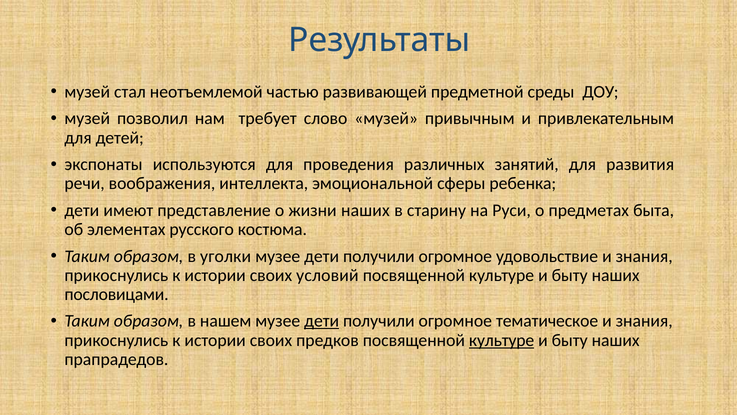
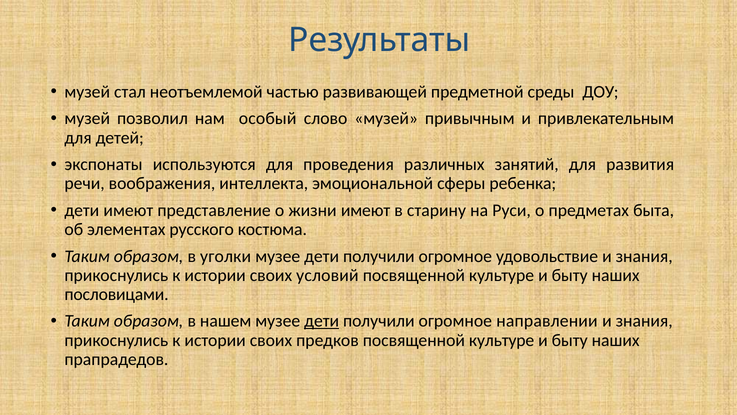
требует: требует -> особый
жизни наших: наших -> имеют
тематическое: тематическое -> направлении
культуре at (502, 340) underline: present -> none
